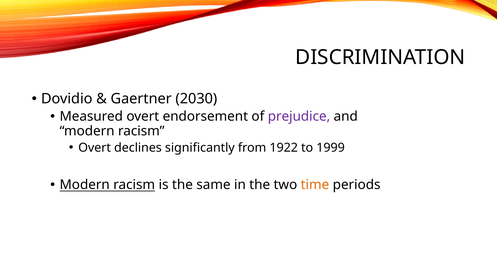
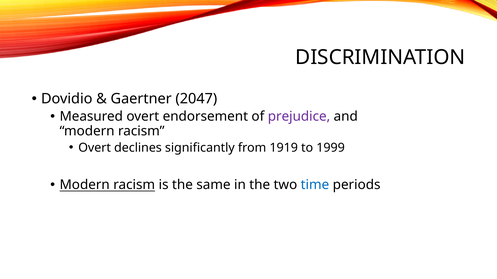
2030: 2030 -> 2047
1922: 1922 -> 1919
time colour: orange -> blue
